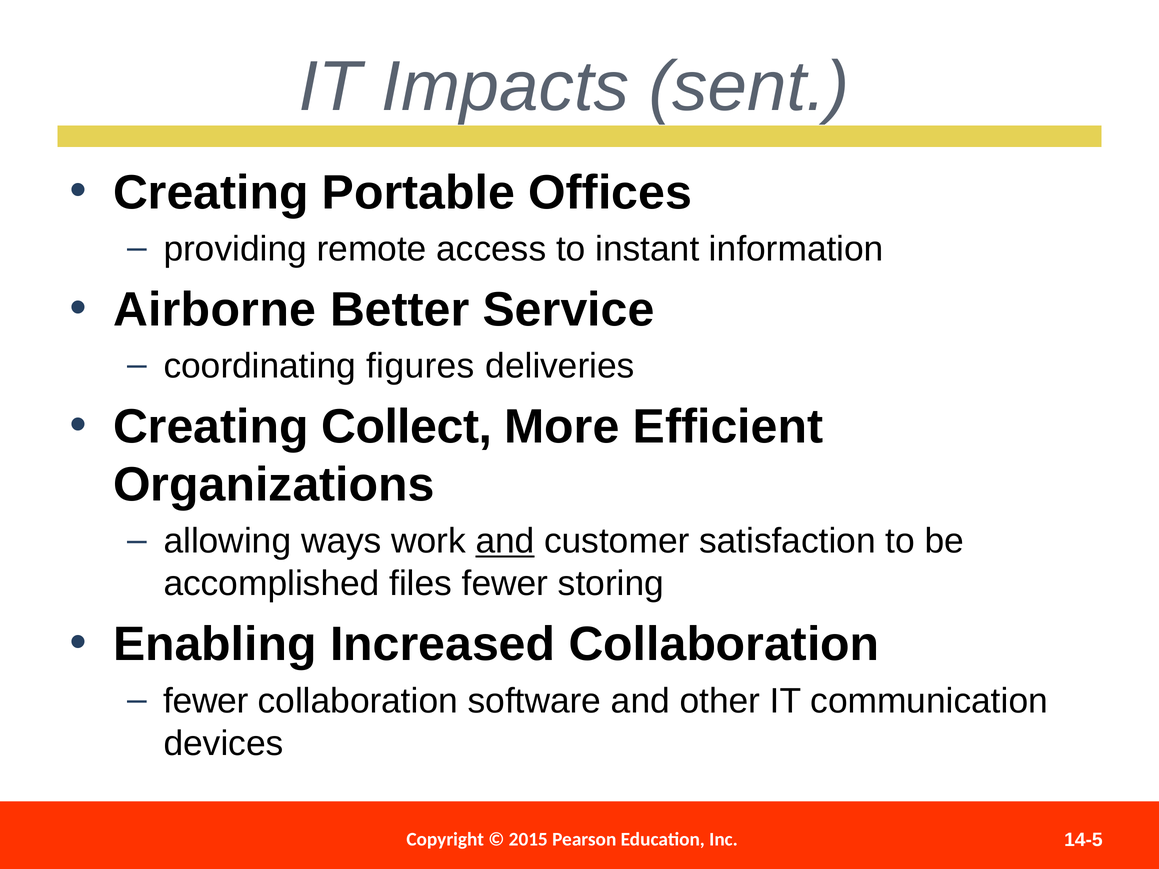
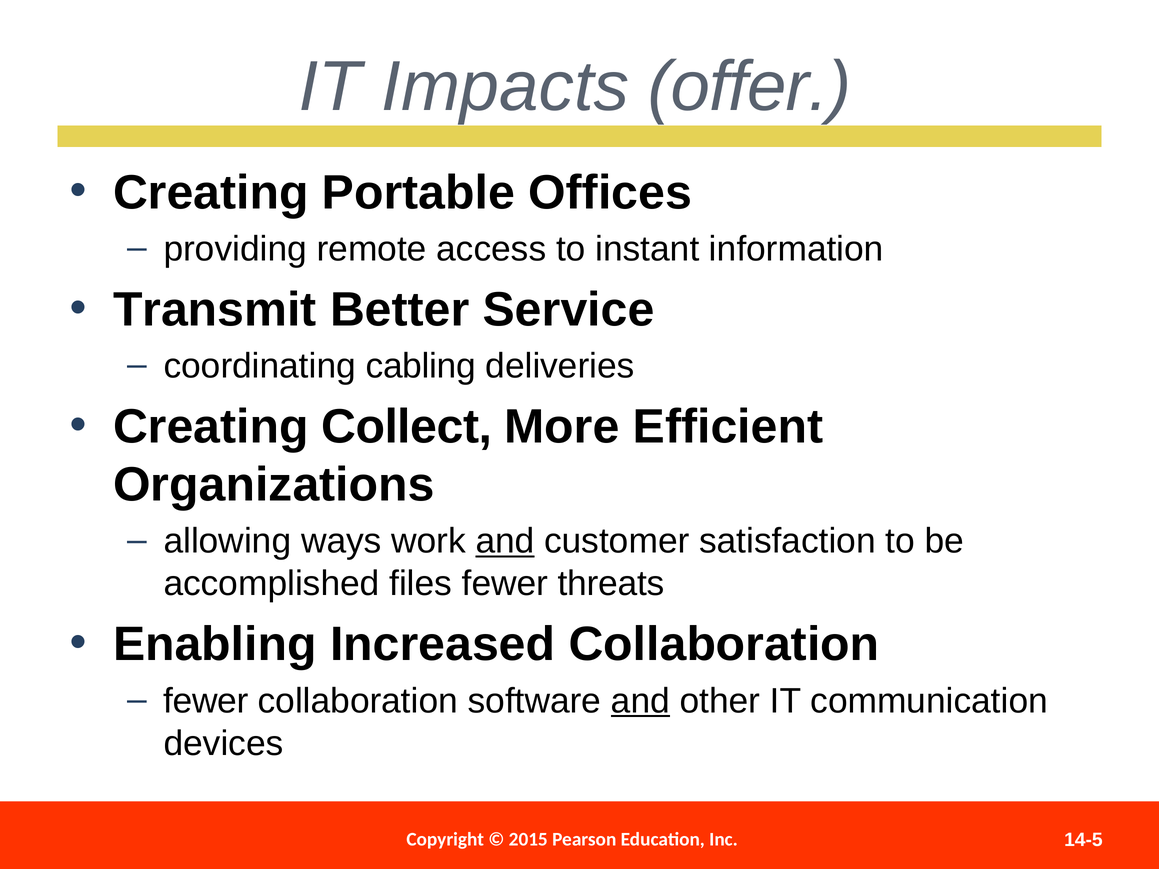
sent: sent -> offer
Airborne: Airborne -> Transmit
figures: figures -> cabling
storing: storing -> threats
and at (640, 701) underline: none -> present
